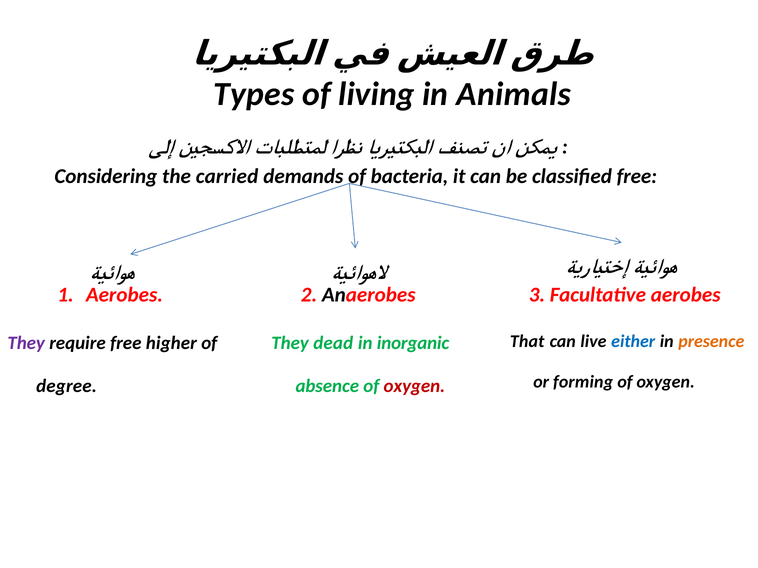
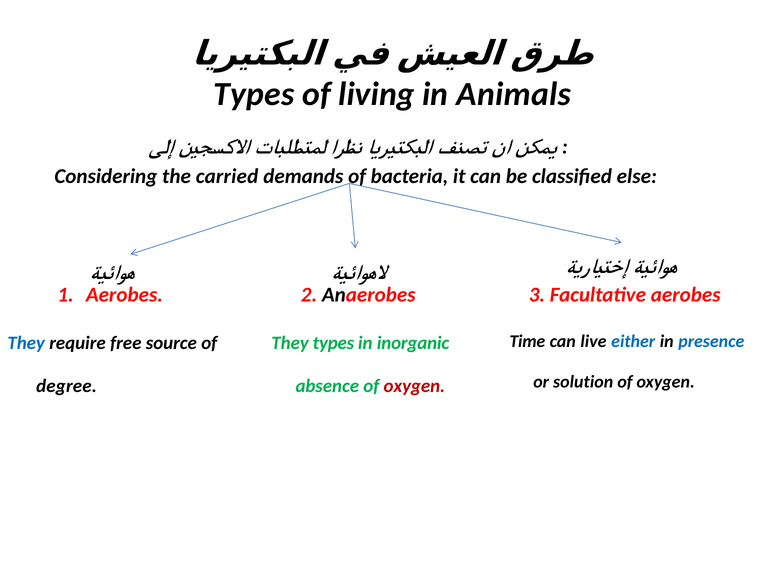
classified free: free -> else
That: That -> Time
presence colour: orange -> blue
They at (26, 343) colour: purple -> blue
higher: higher -> source
They dead: dead -> types
forming: forming -> solution
